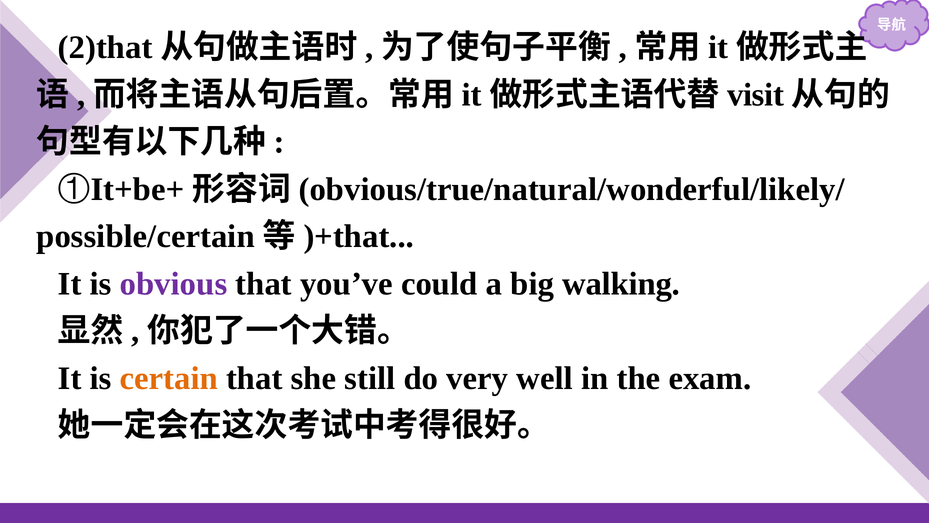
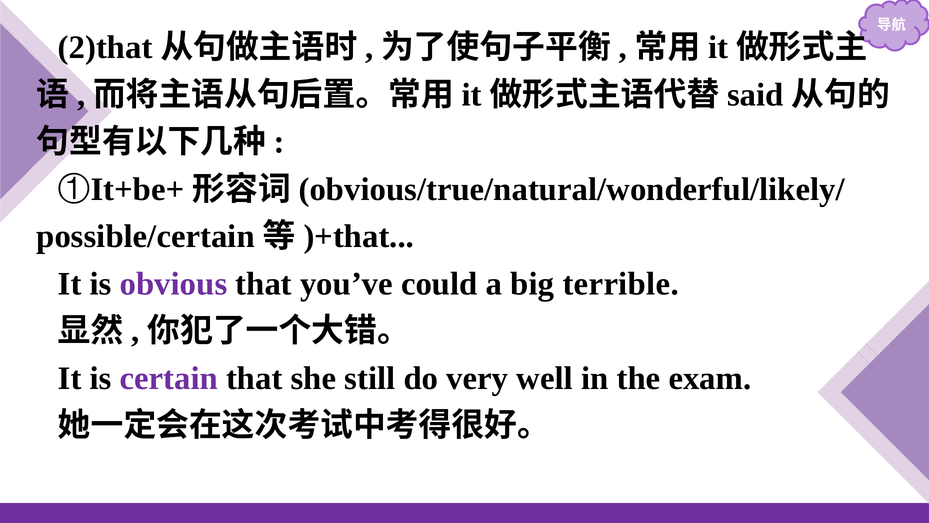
visit: visit -> said
walking: walking -> terrible
certain colour: orange -> purple
